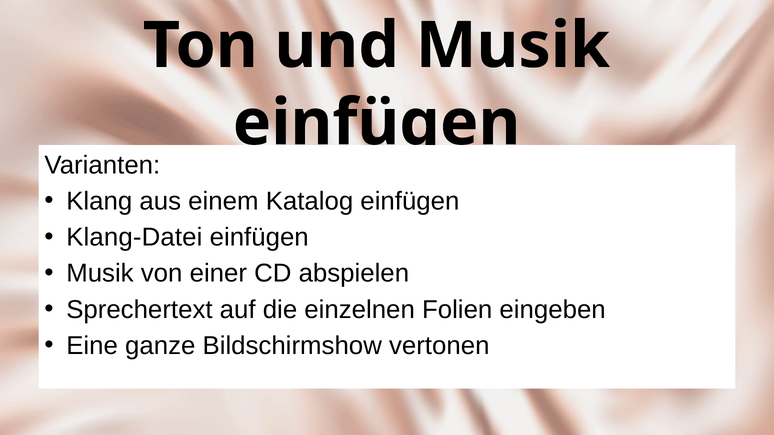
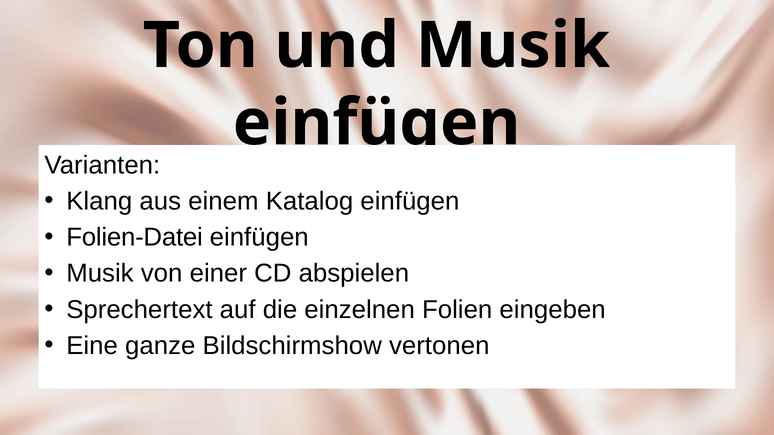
Klang-Datei: Klang-Datei -> Folien-Datei
